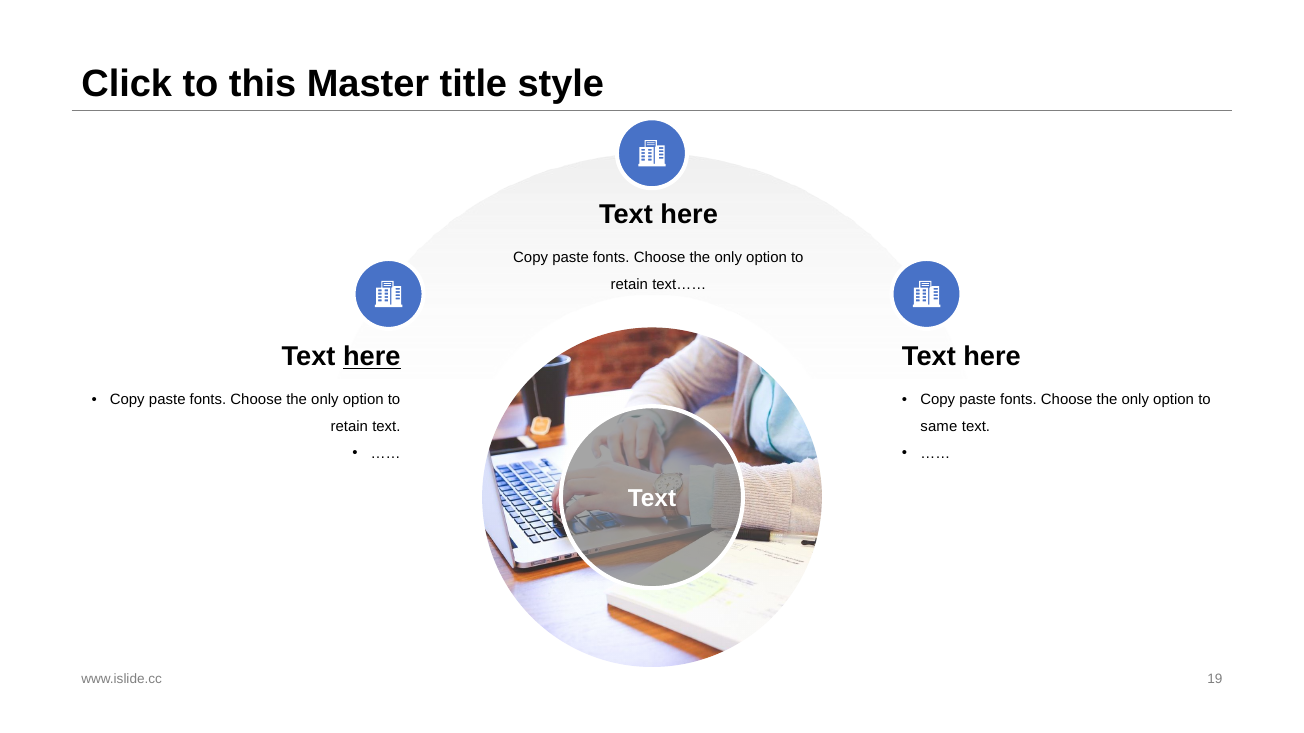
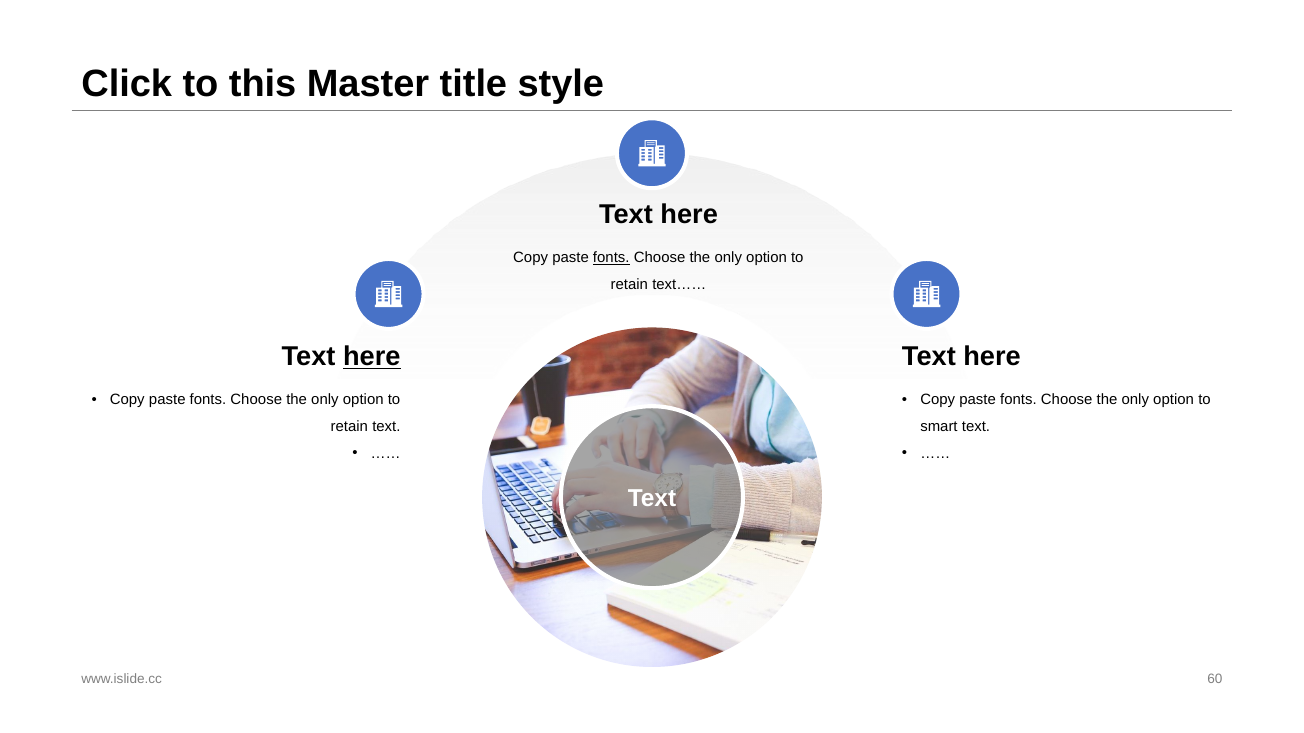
fonts at (611, 258) underline: none -> present
same: same -> smart
19: 19 -> 60
